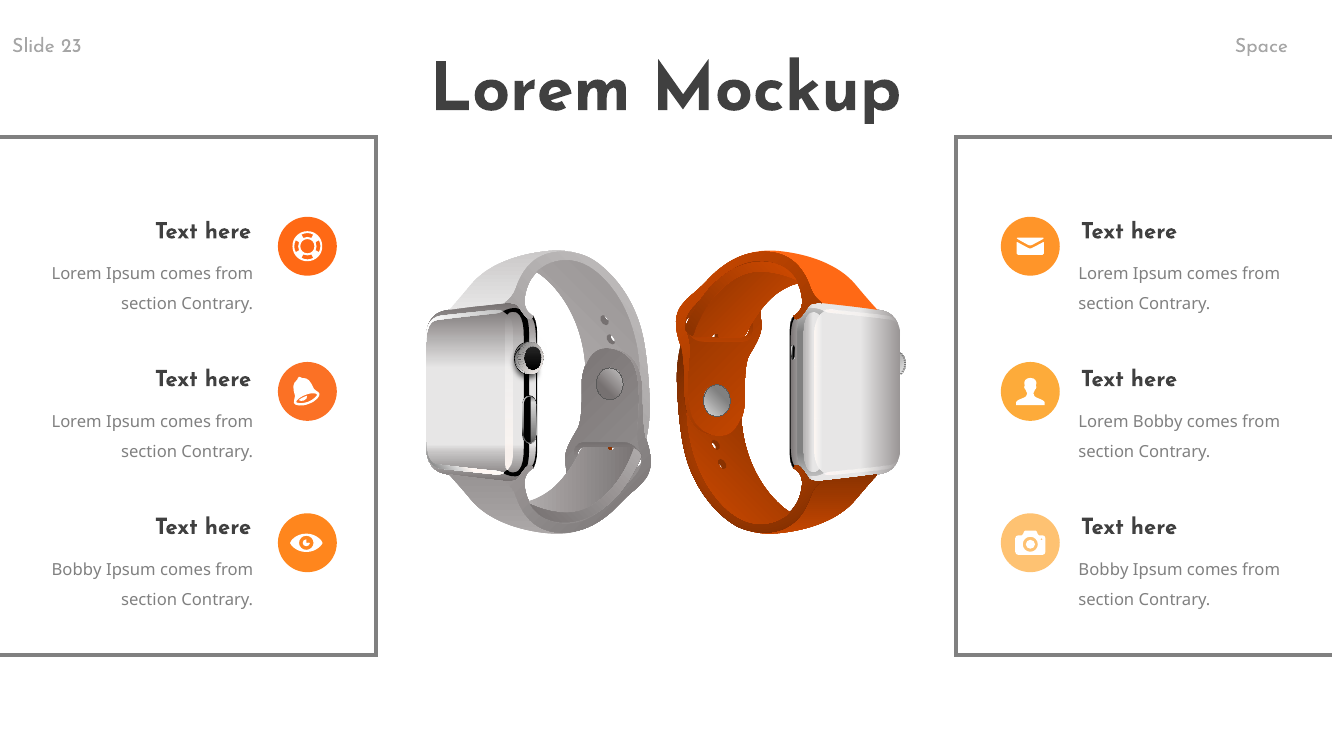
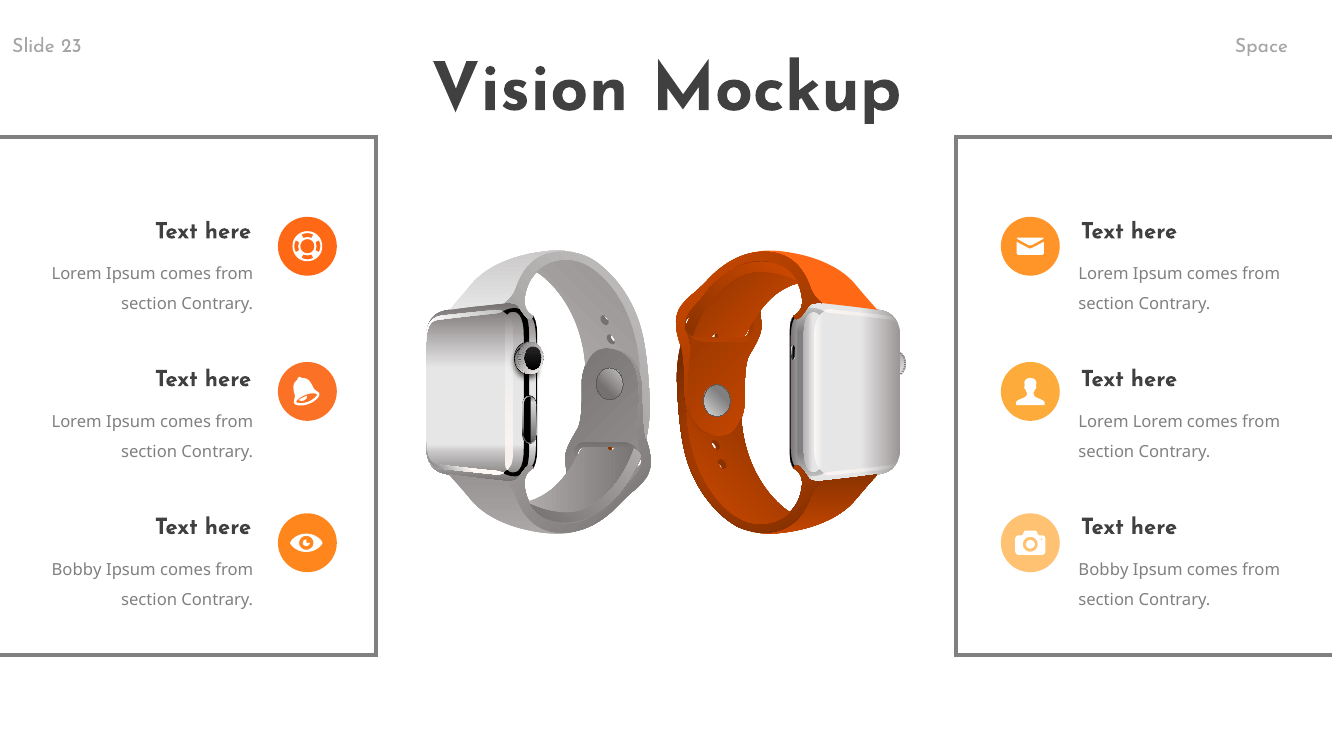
Lorem at (530, 88): Lorem -> Vision
Lorem Bobby: Bobby -> Lorem
